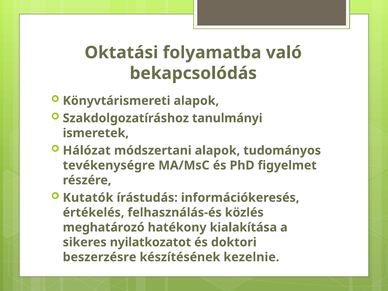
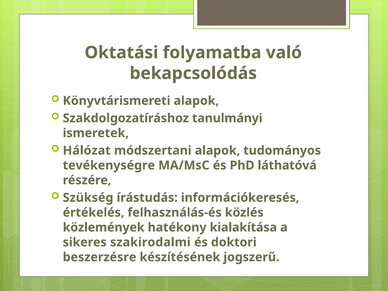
figyelmet: figyelmet -> láthatóvá
Kutatók: Kutatók -> Szükség
meghatározó: meghatározó -> közlemények
nyilatkozatot: nyilatkozatot -> szakirodalmi
kezelnie: kezelnie -> jogszerű
